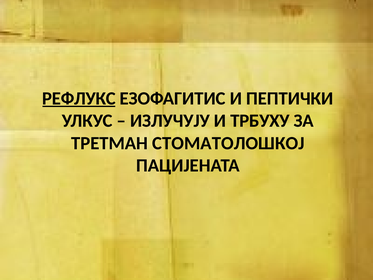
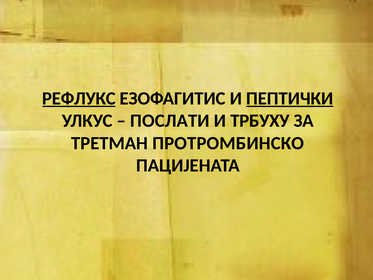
ПЕПТИЧКИ underline: none -> present
ИЗЛУЧУЈУ: ИЗЛУЧУЈУ -> ПОСЛАТИ
СТОМАТОЛОШКОЈ: СТОМАТОЛОШКОЈ -> ПРОТРОМБИНСКО
